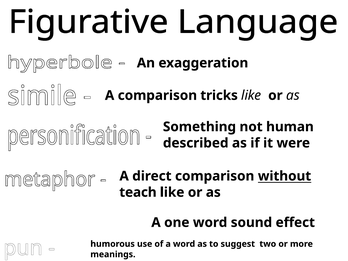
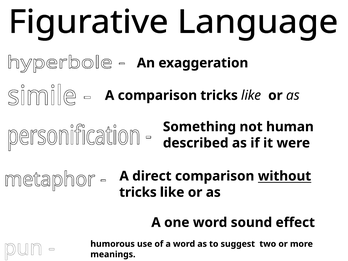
teach at (138, 192): teach -> tricks
